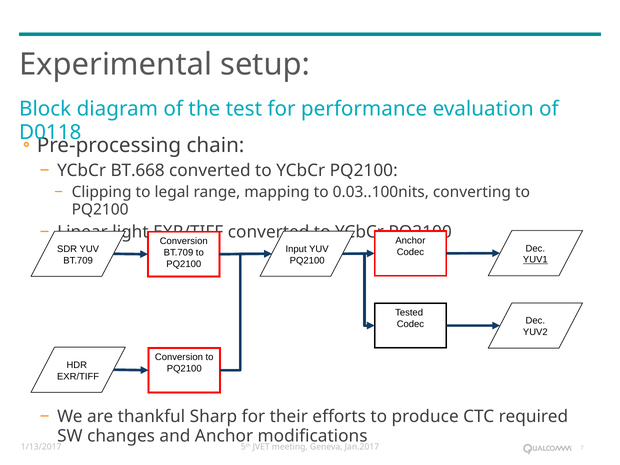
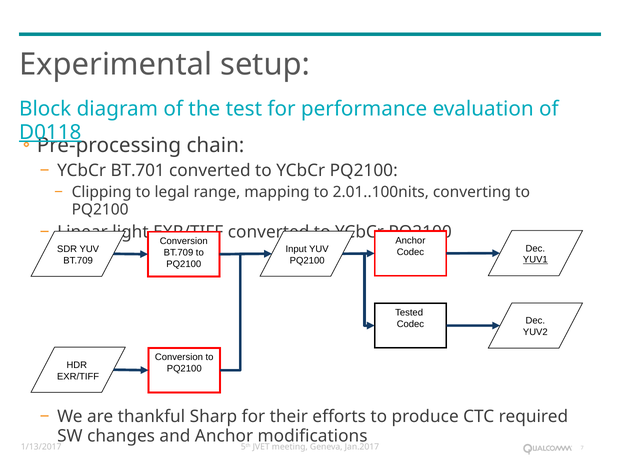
D0118 underline: none -> present
BT.668: BT.668 -> BT.701
0.03..100nits: 0.03..100nits -> 2.01..100nits
